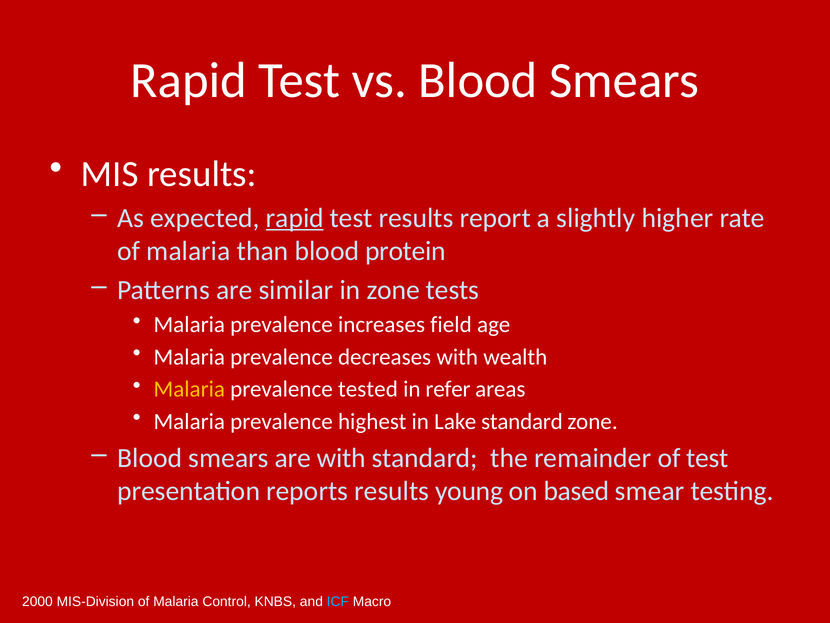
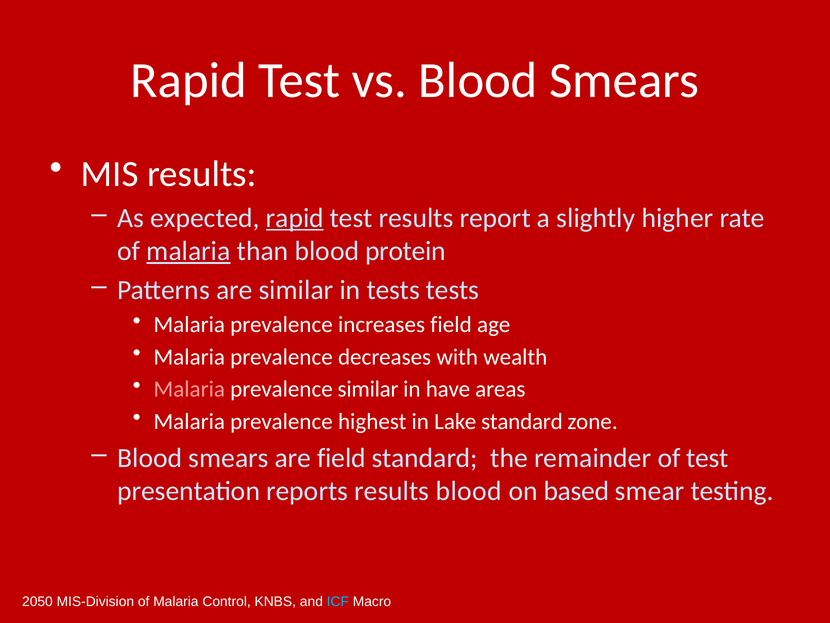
malaria at (189, 251) underline: none -> present
in zone: zone -> tests
Malaria at (189, 389) colour: yellow -> pink
prevalence tested: tested -> similar
refer: refer -> have
are with: with -> field
results young: young -> blood
2000: 2000 -> 2050
